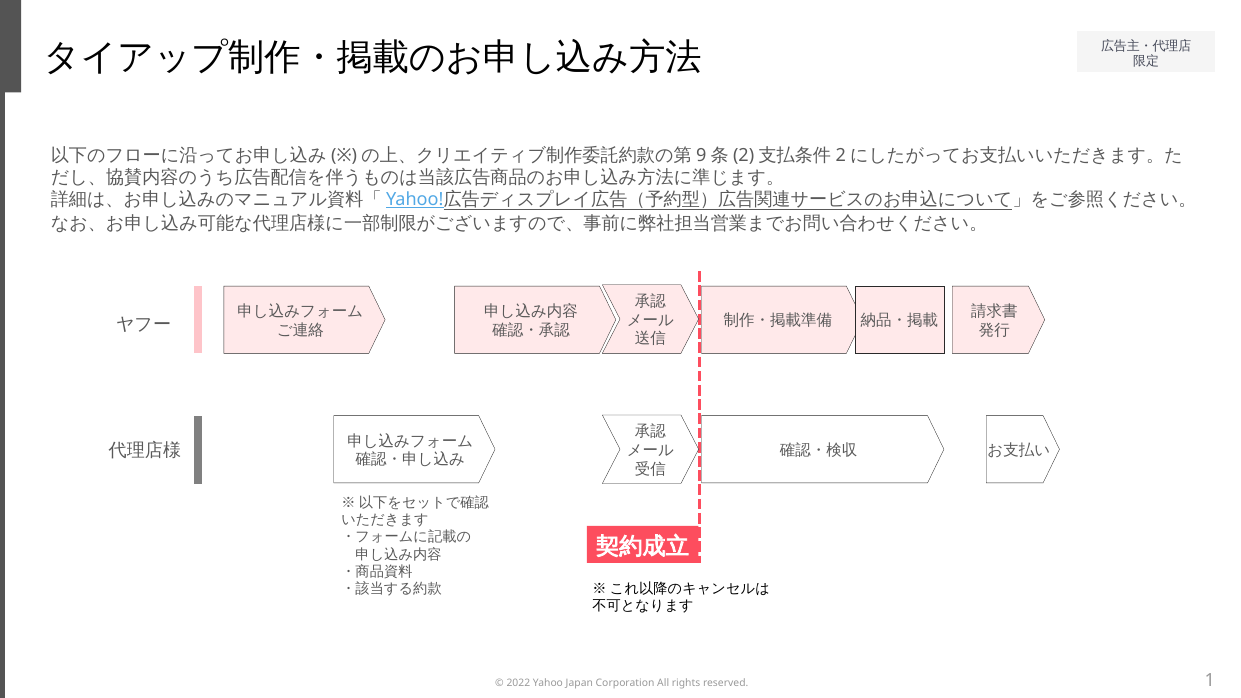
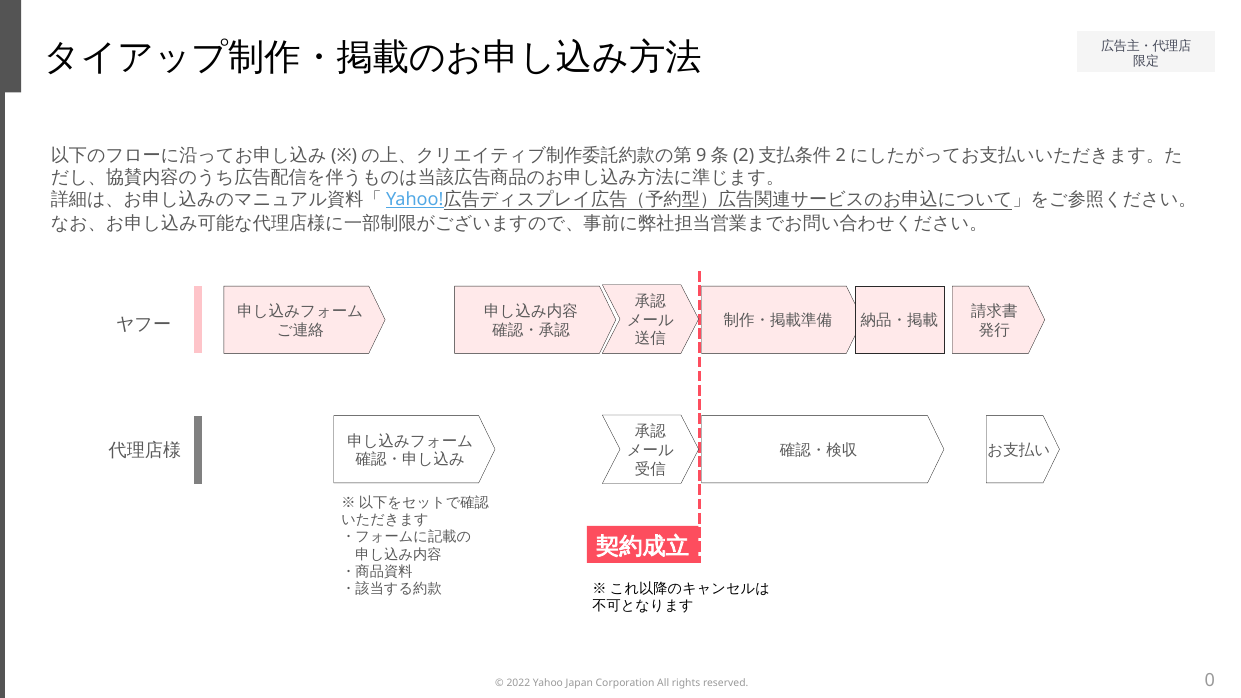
1: 1 -> 0
